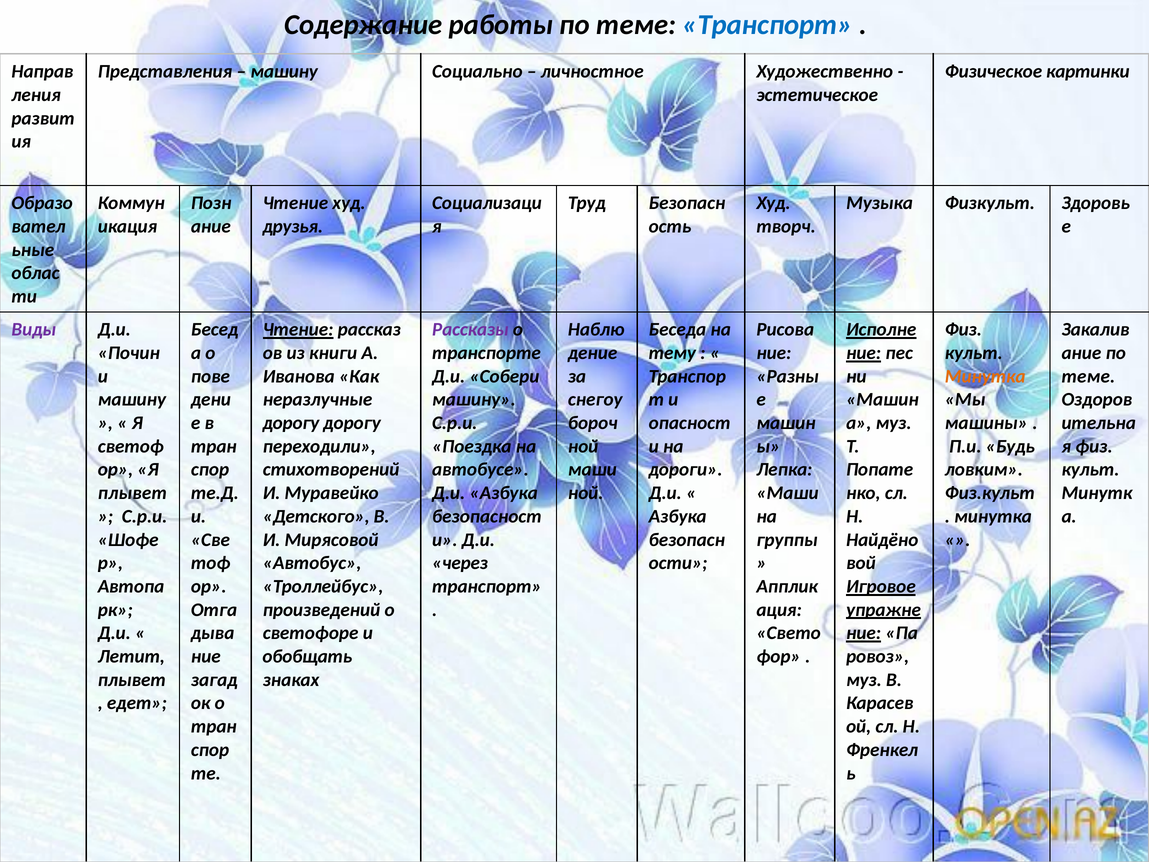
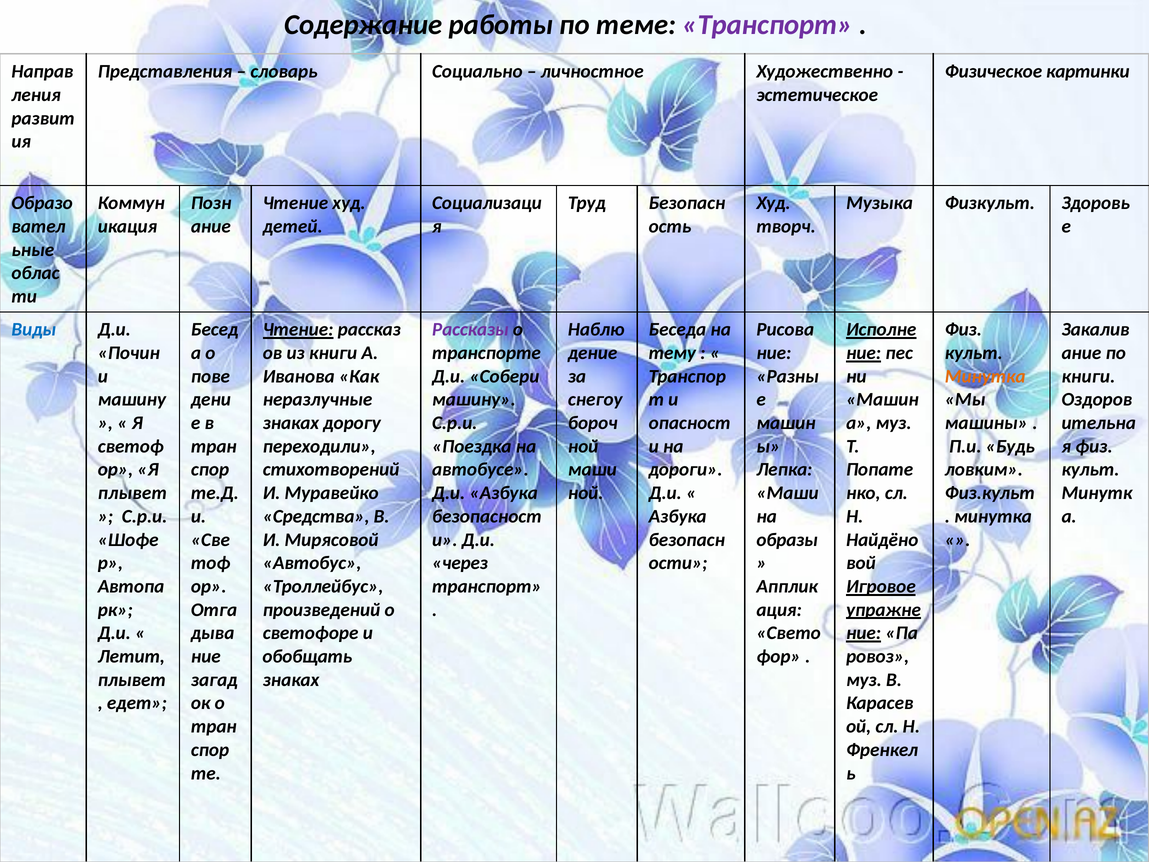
Транспорт at (768, 25) colour: blue -> purple
машину at (284, 71): машину -> словарь
друзья: друзья -> детей
Виды colour: purple -> blue
теме at (1088, 376): теме -> книги
дорогу at (291, 423): дорогу -> знаках
Детского: Детского -> Средства
группы: группы -> образы
